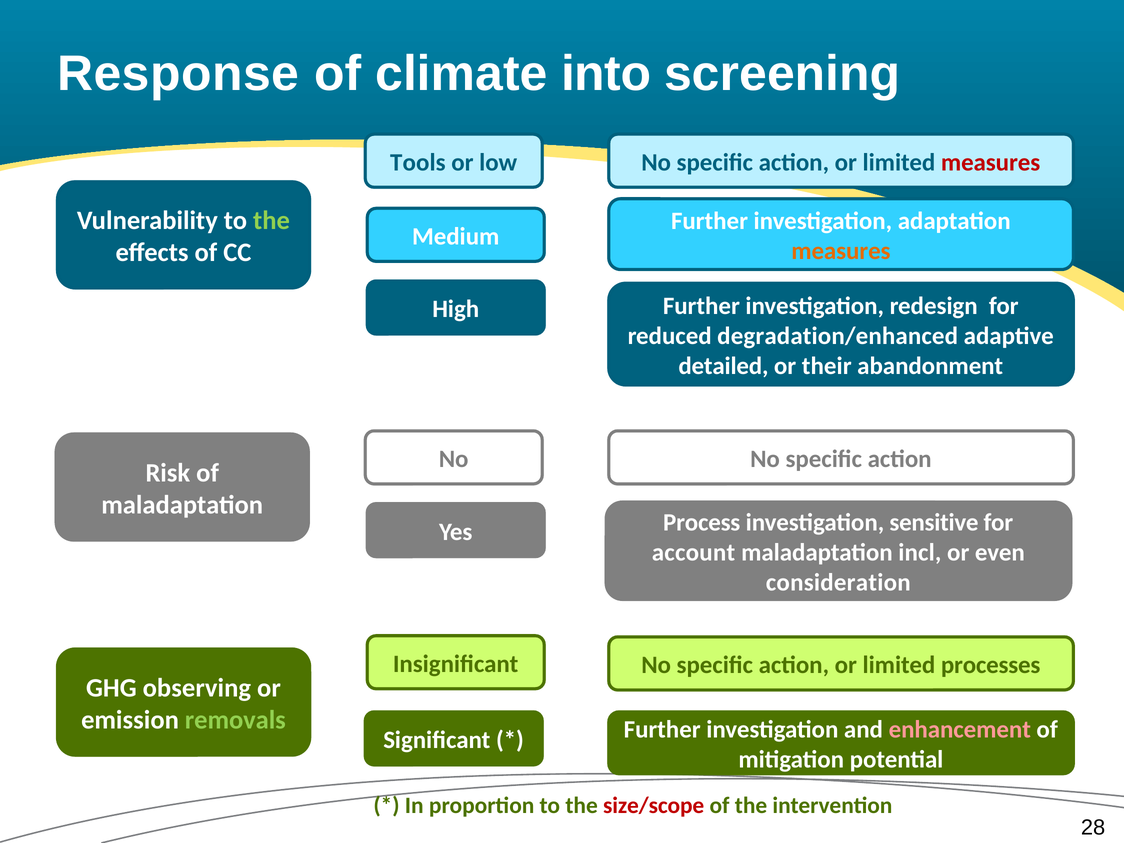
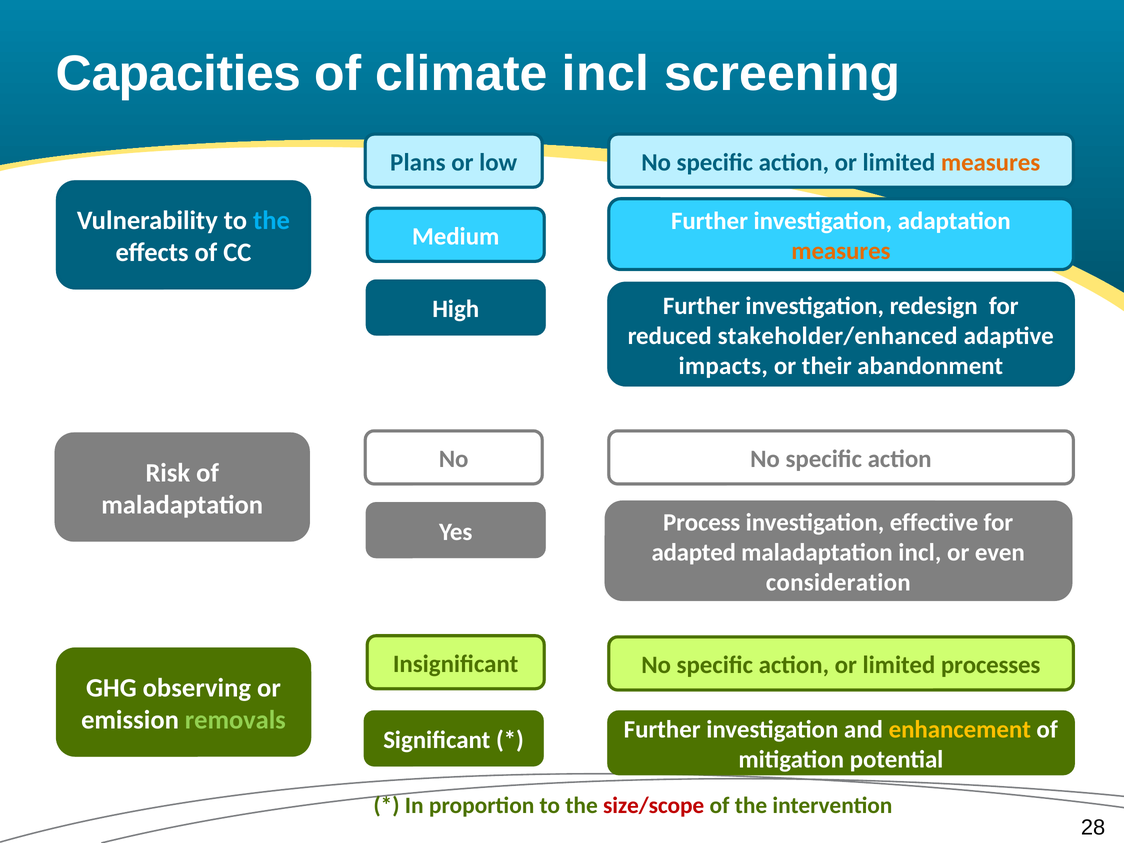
Response: Response -> Capacities
climate into: into -> incl
Tools: Tools -> Plans
measures at (991, 162) colour: red -> orange
the at (271, 221) colour: light green -> light blue
degradation/enhanced: degradation/enhanced -> stakeholder/enhanced
detailed: detailed -> impacts
sensitive: sensitive -> effective
account: account -> adapted
enhancement colour: pink -> yellow
